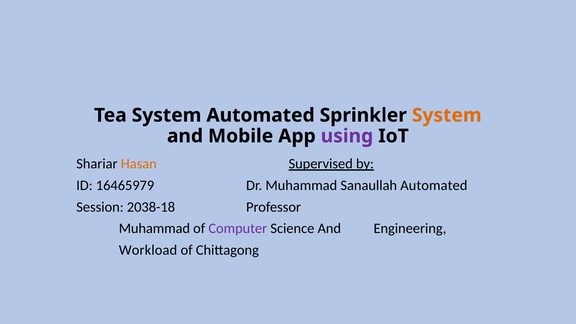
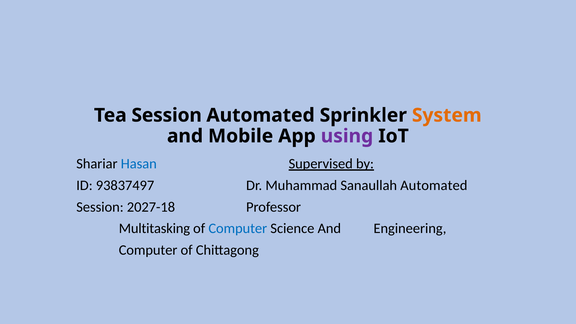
Tea System: System -> Session
Hasan colour: orange -> blue
16465979: 16465979 -> 93837497
2038-18: 2038-18 -> 2027-18
Muhammad at (154, 228): Muhammad -> Multitasking
Computer at (238, 228) colour: purple -> blue
Workload at (148, 250): Workload -> Computer
